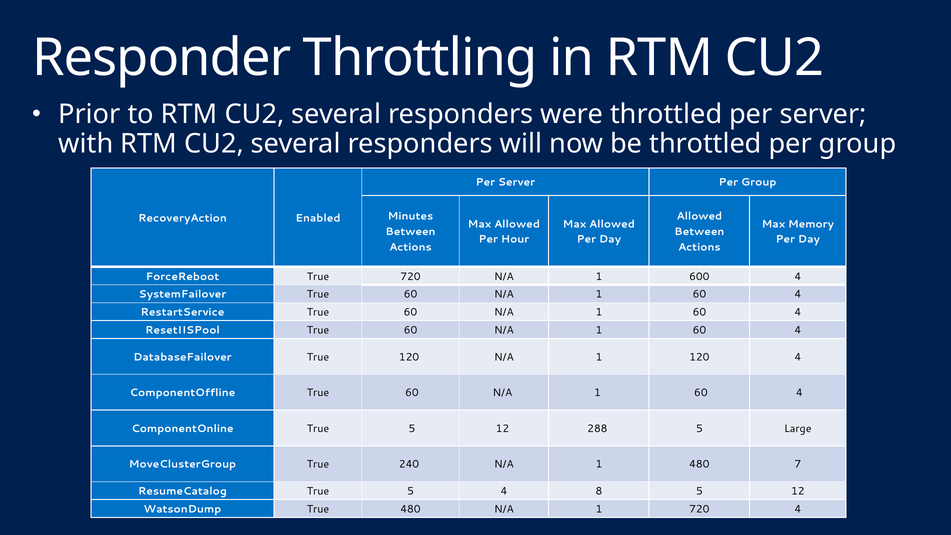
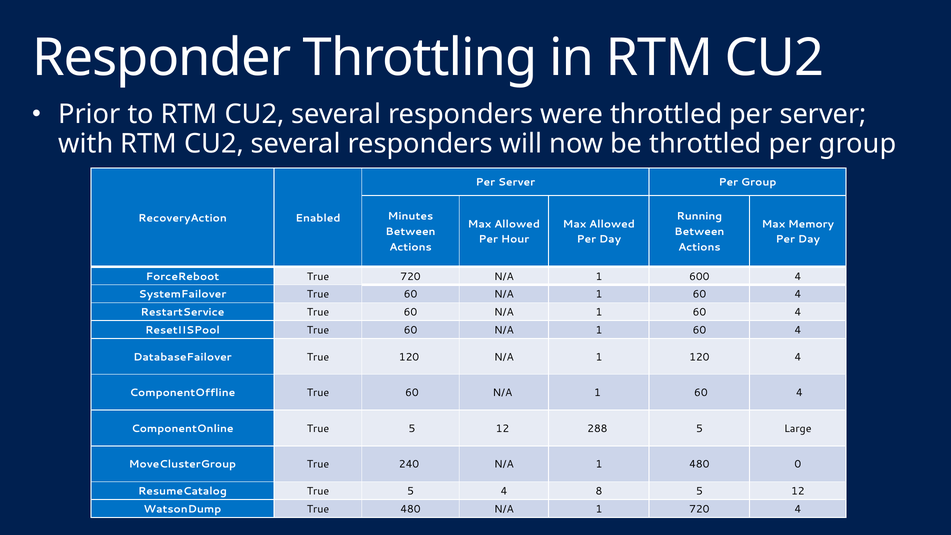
Allowed at (699, 216): Allowed -> Running
7: 7 -> 0
